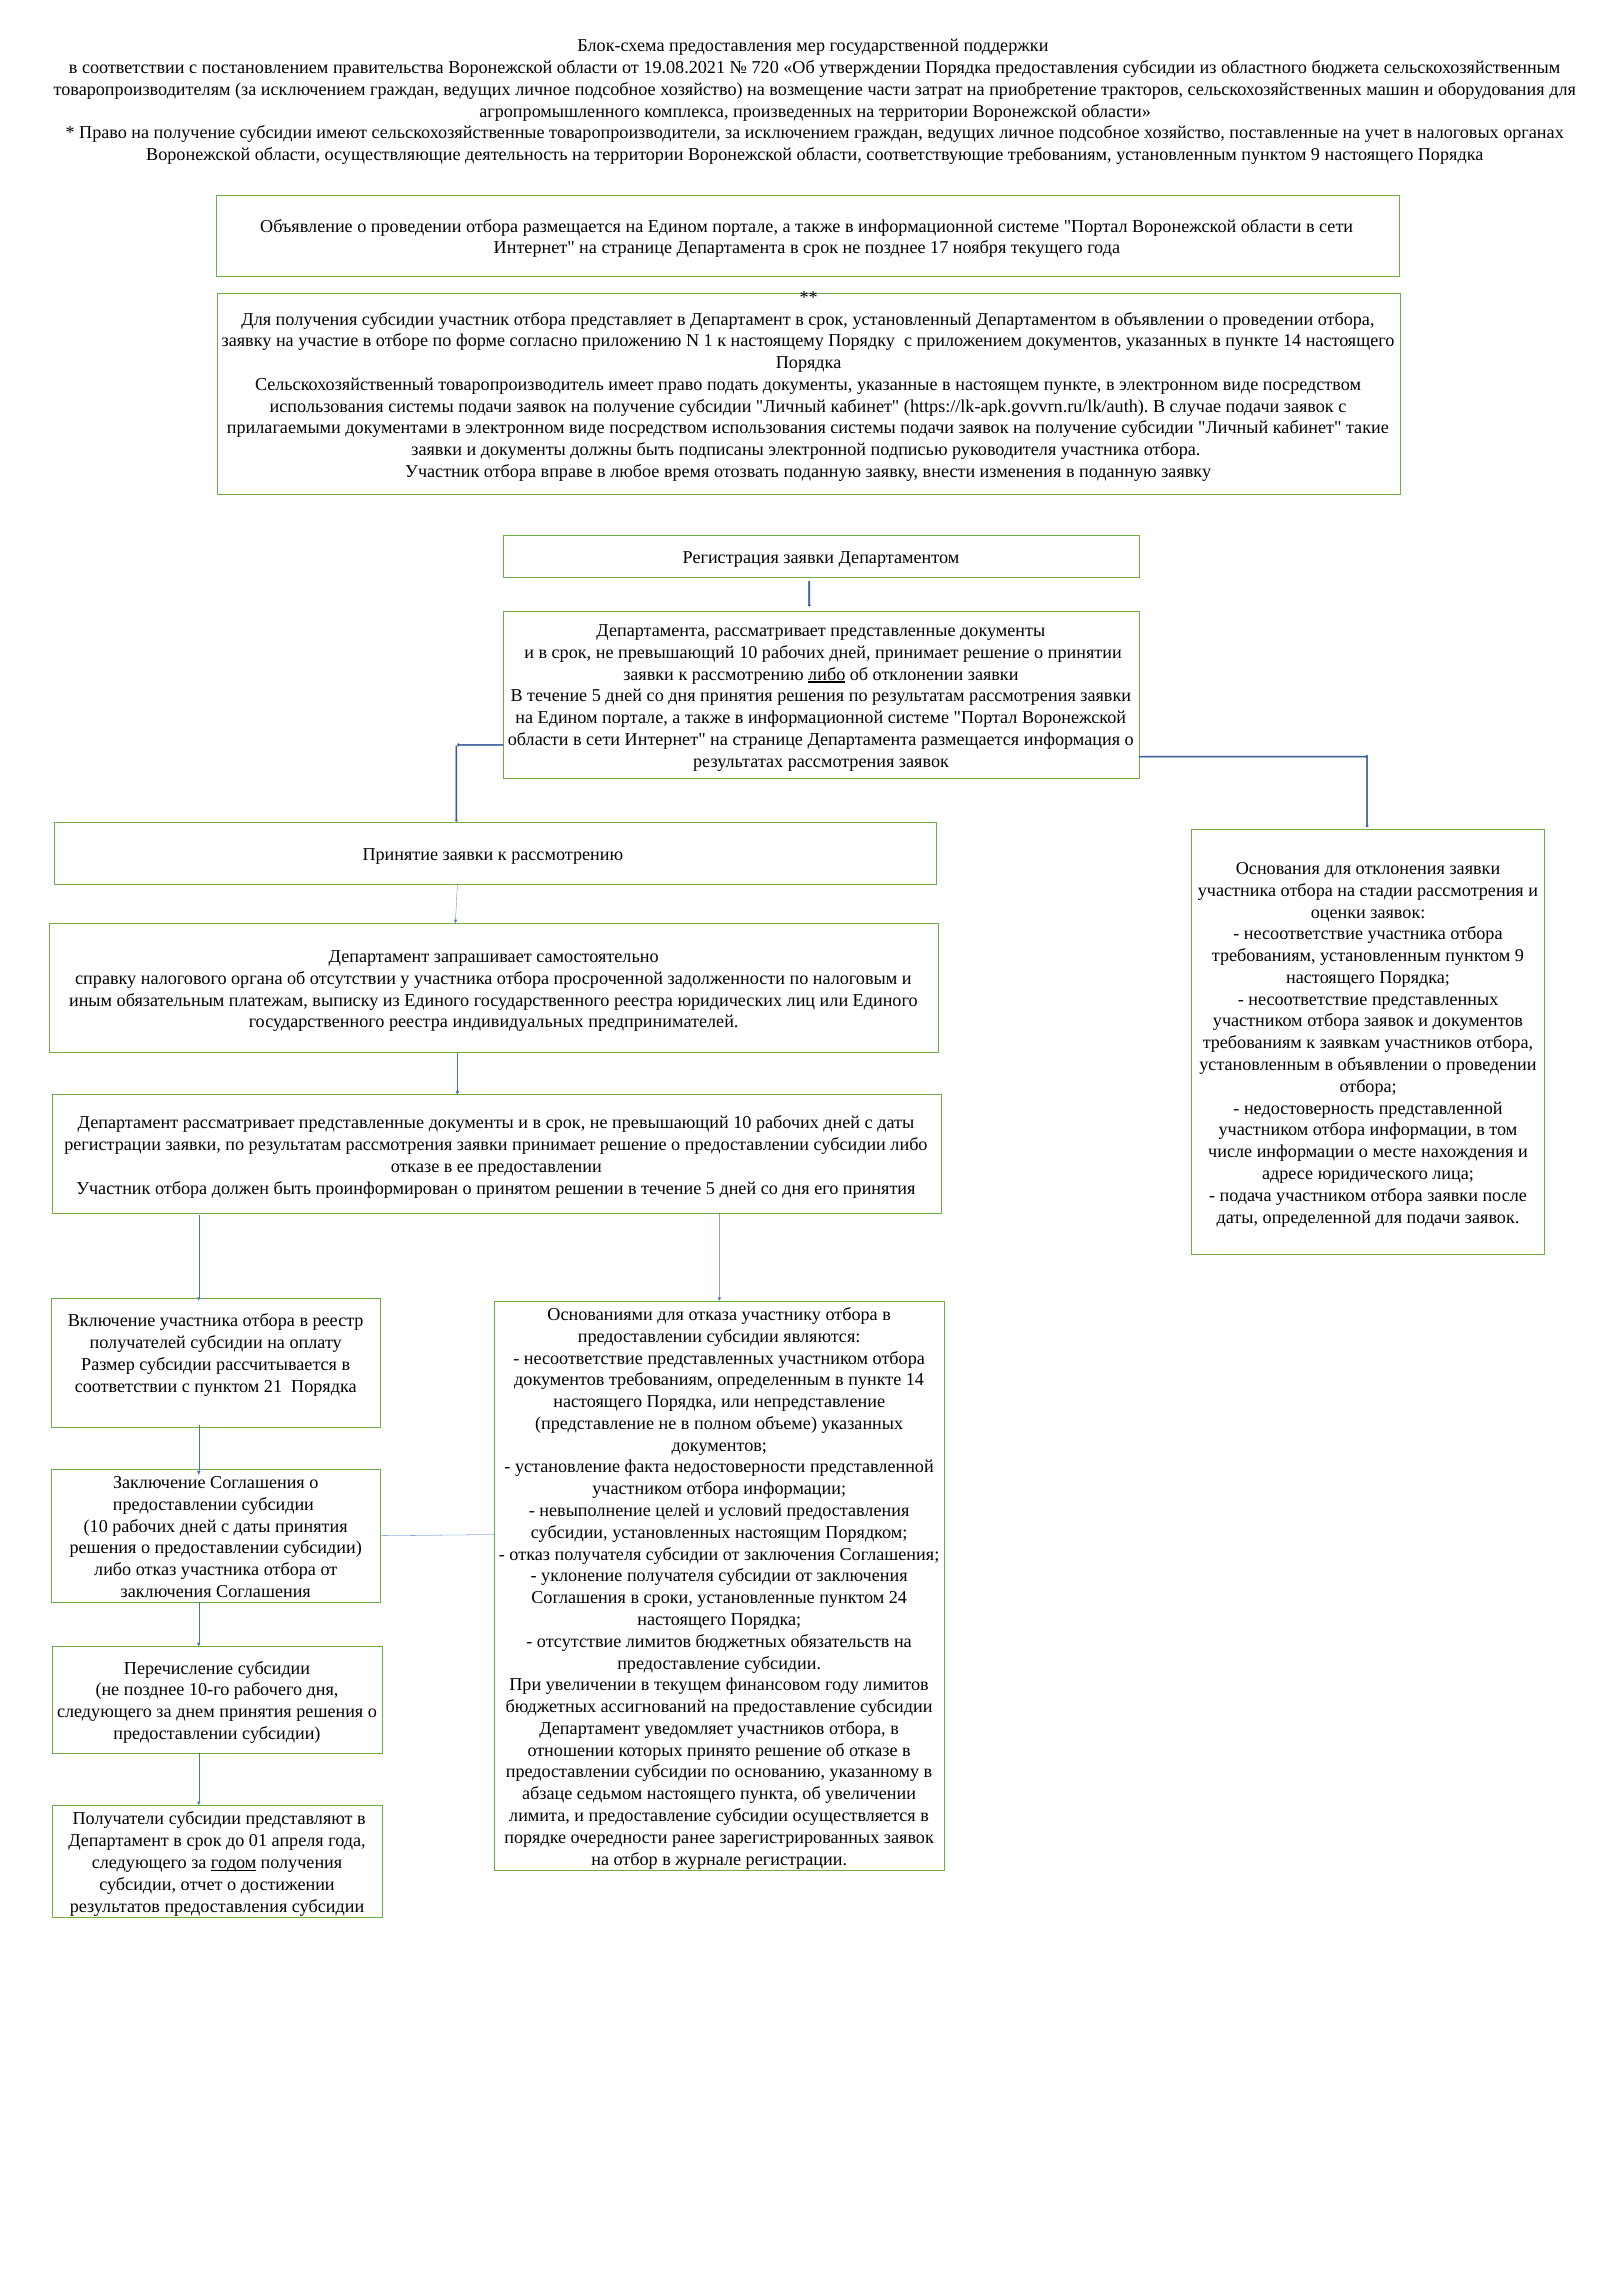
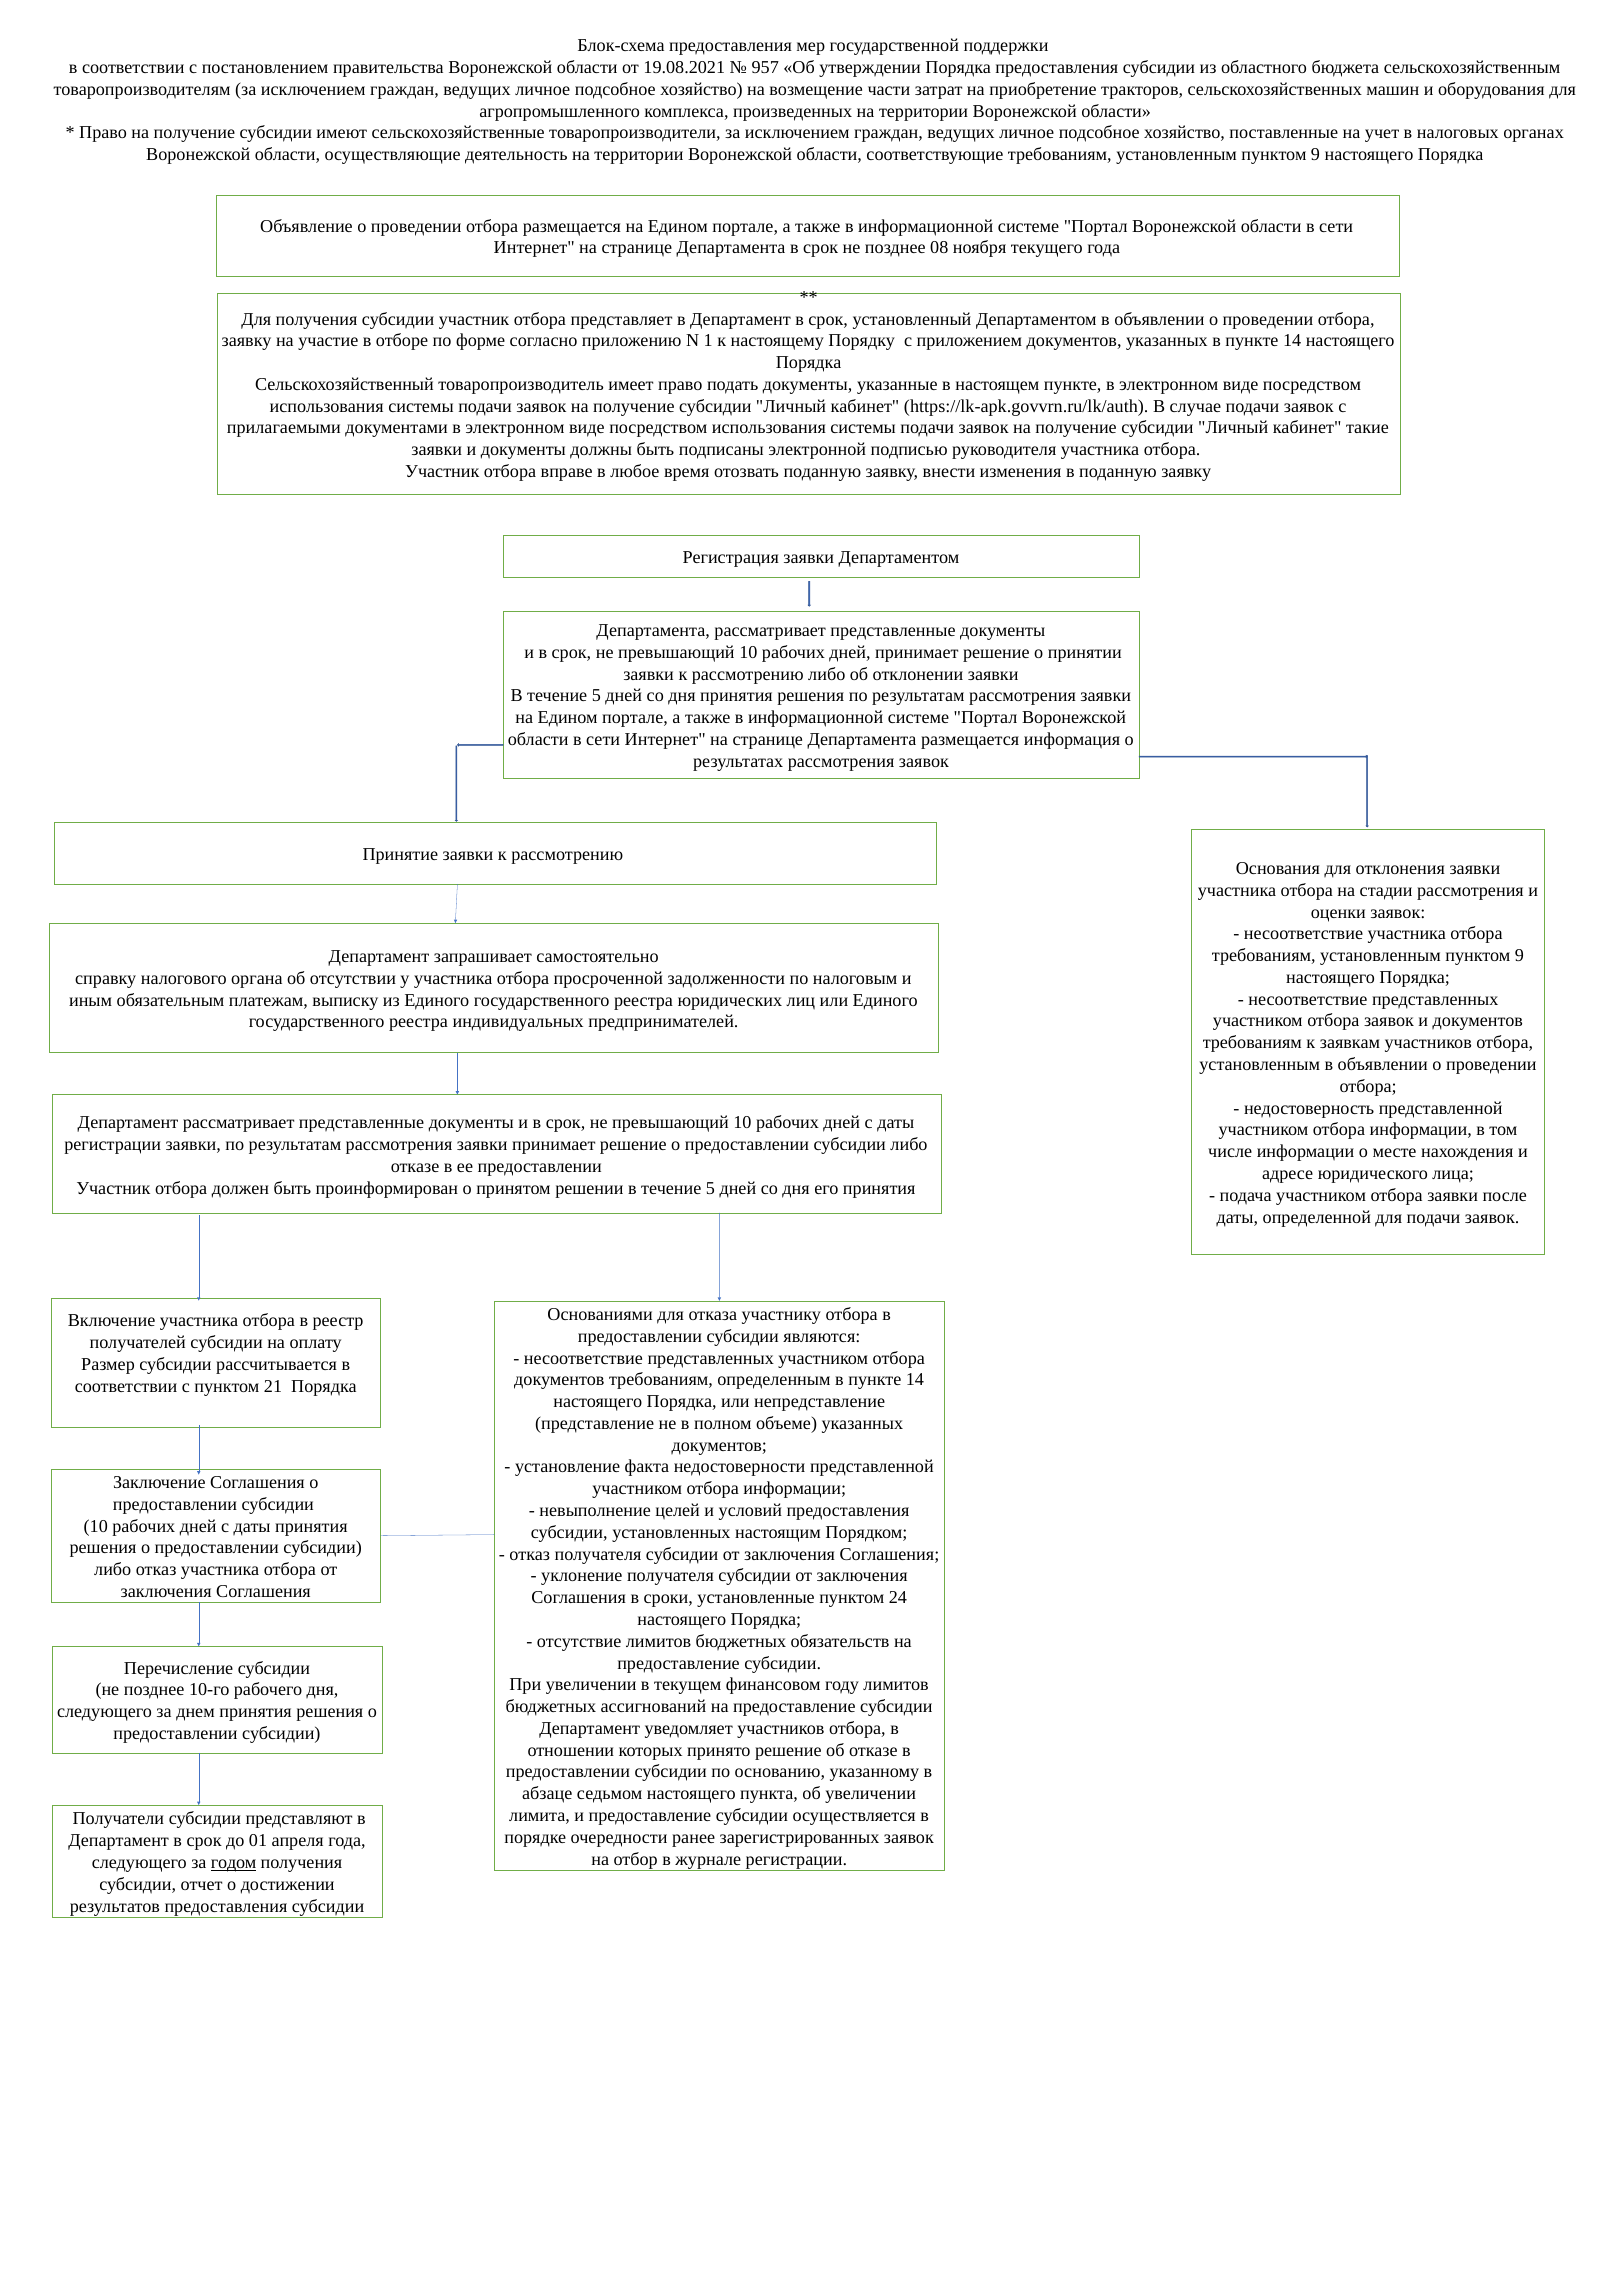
720: 720 -> 957
17: 17 -> 08
либо at (827, 674) underline: present -> none
